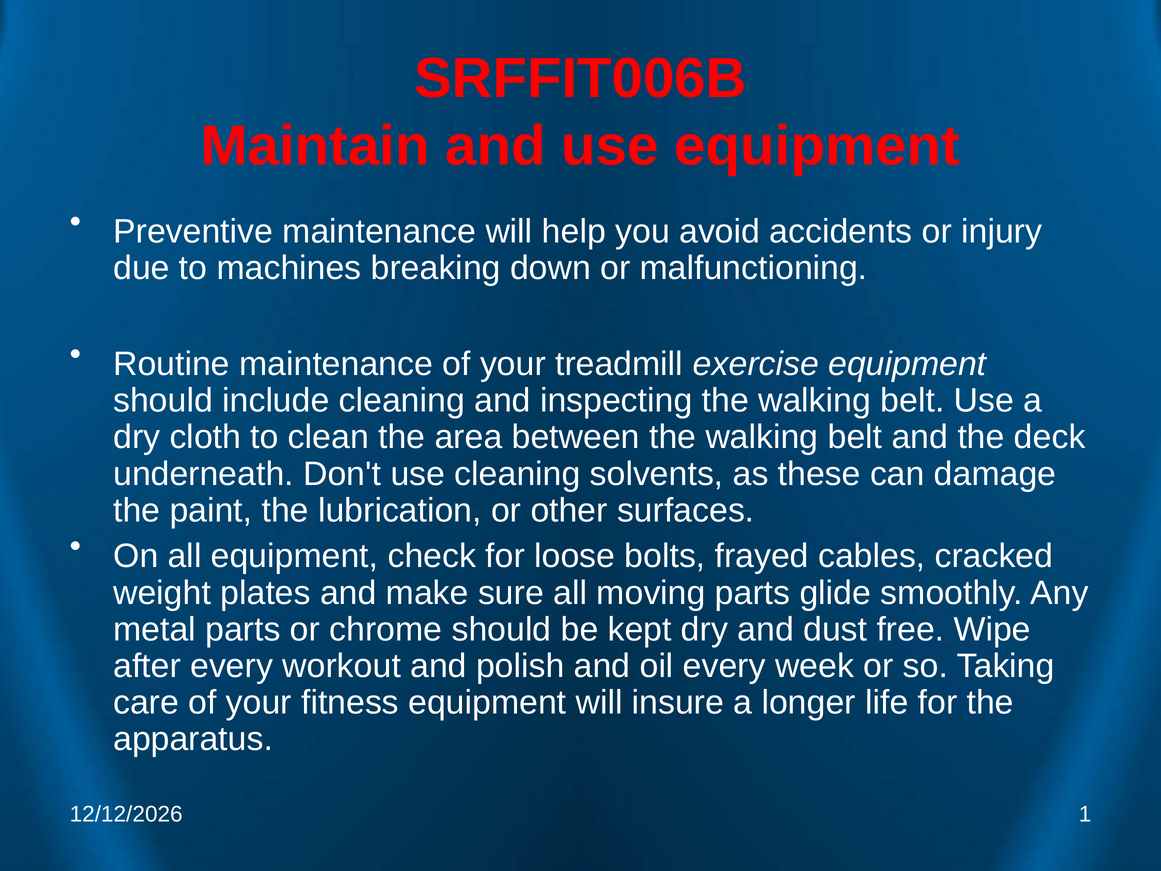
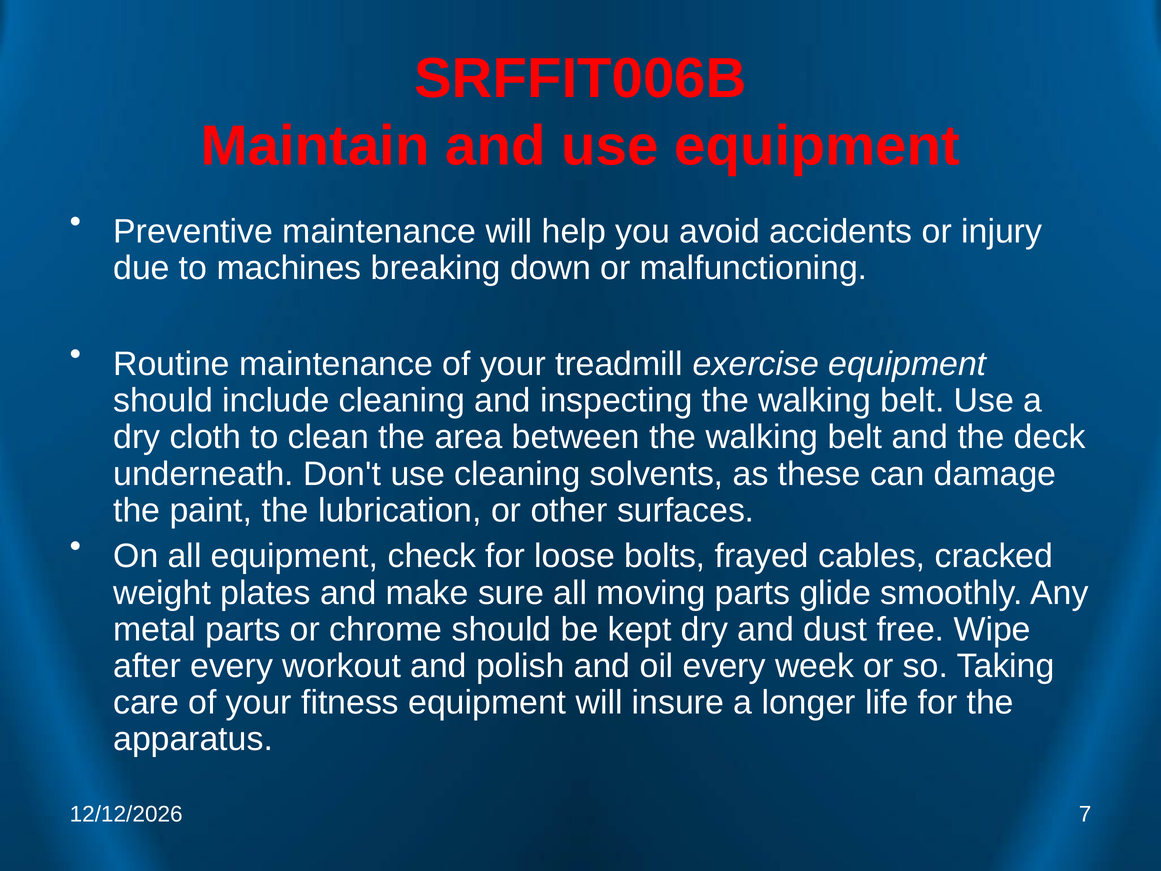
1: 1 -> 7
